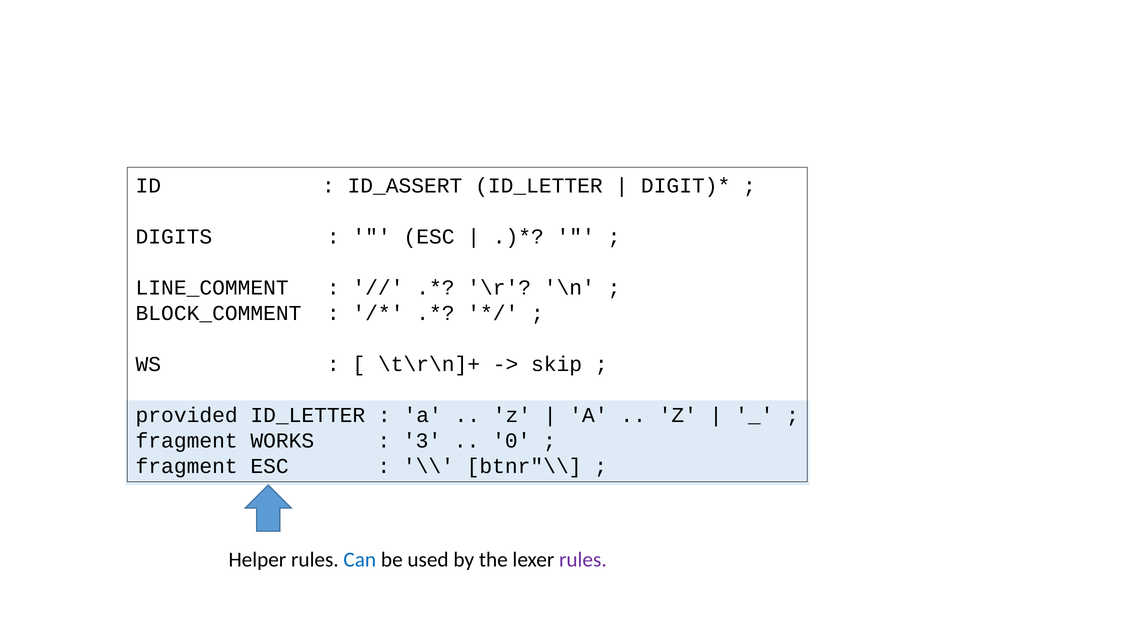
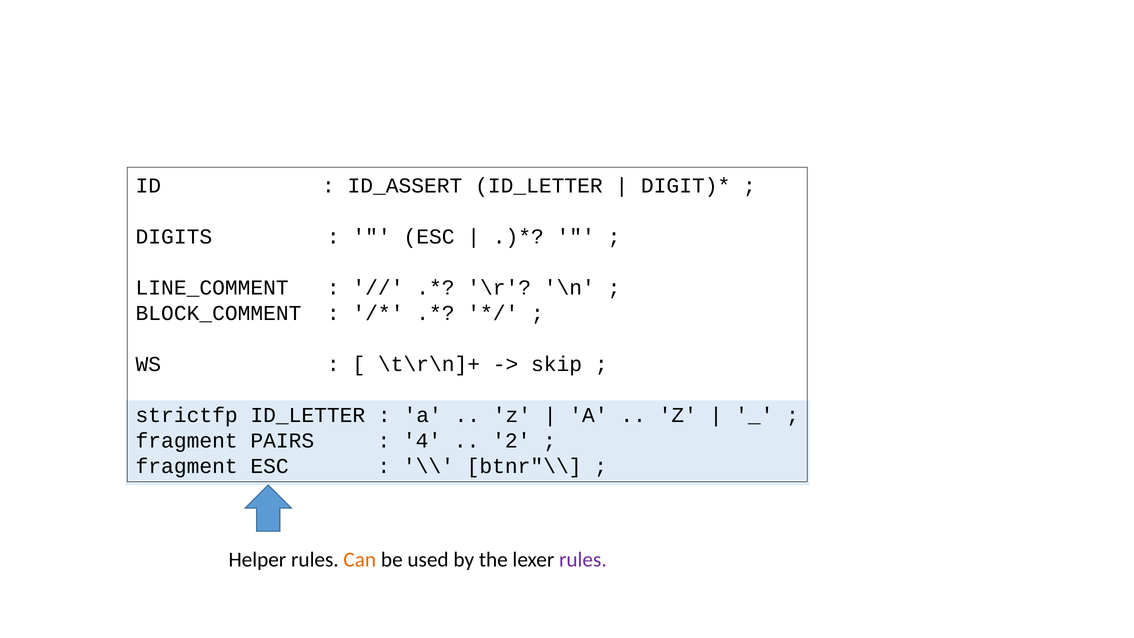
provided: provided -> strictfp
WORKS: WORKS -> PAIRS
3: 3 -> 4
0: 0 -> 2
Can colour: blue -> orange
